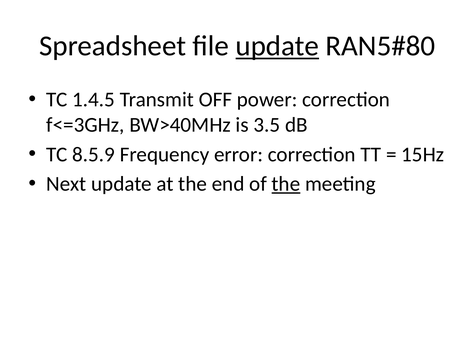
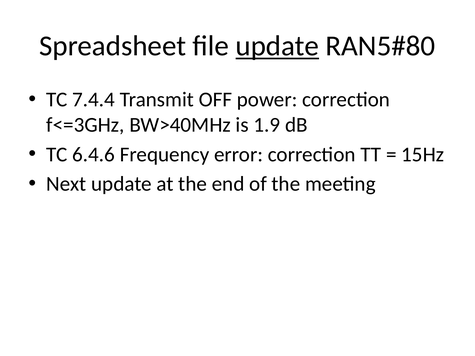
1.4.5: 1.4.5 -> 7.4.4
3.5: 3.5 -> 1.9
8.5.9: 8.5.9 -> 6.4.6
the at (286, 184) underline: present -> none
